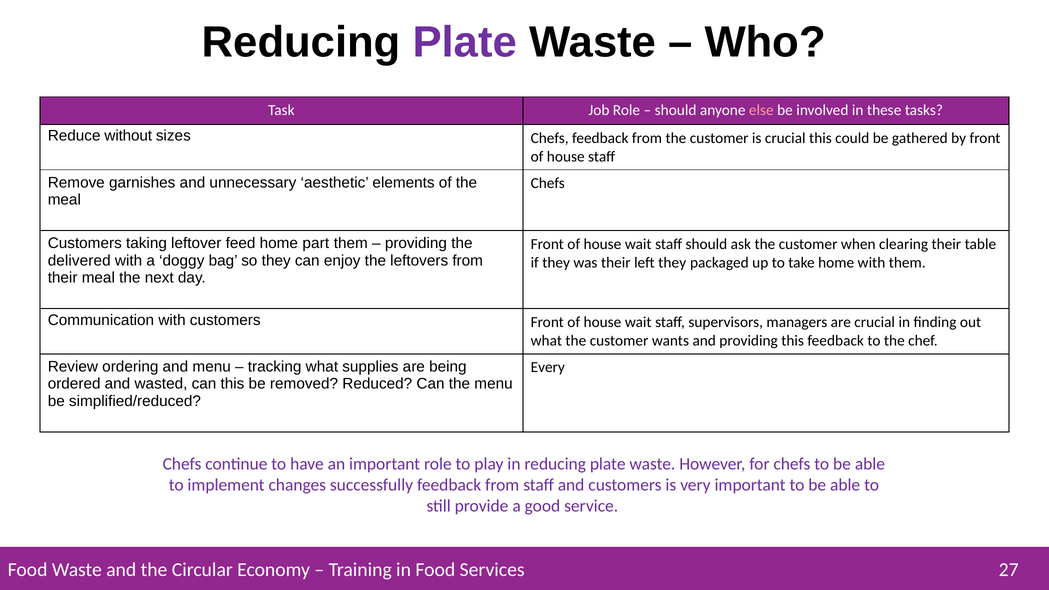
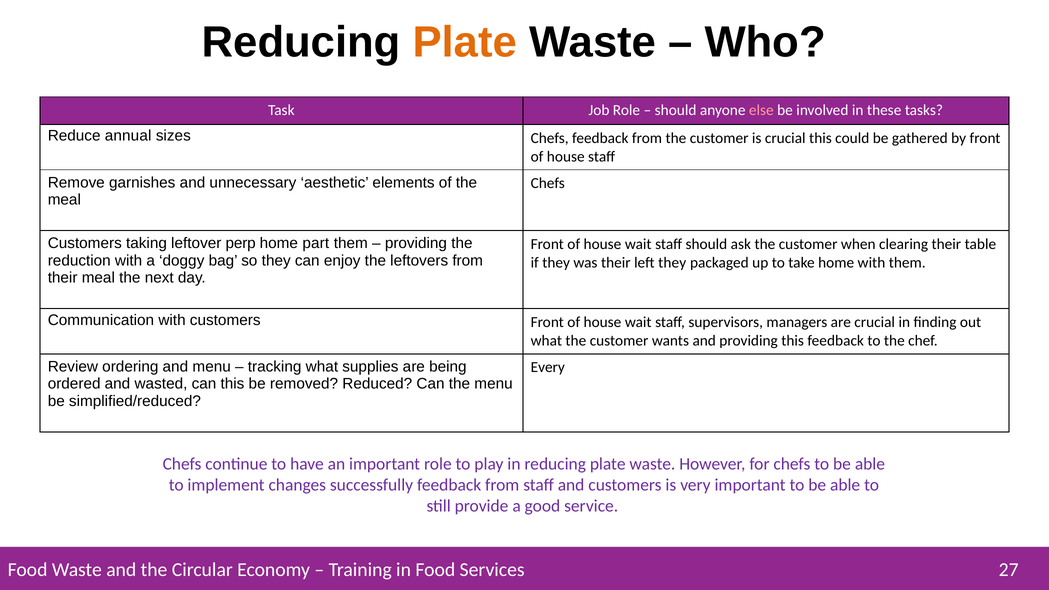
Plate at (465, 43) colour: purple -> orange
without: without -> annual
feed: feed -> perp
delivered: delivered -> reduction
